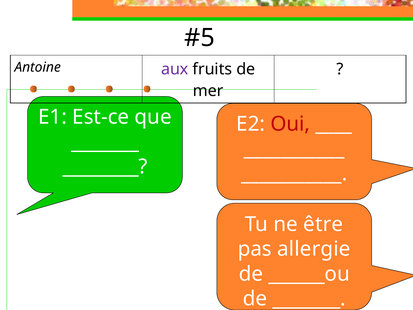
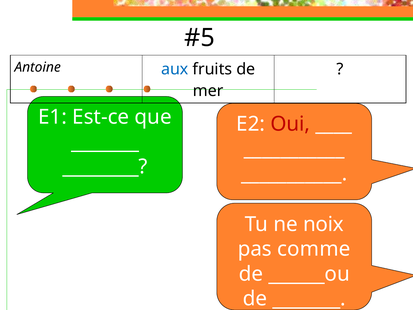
aux colour: purple -> blue
être: être -> noix
allergie: allergie -> comme
